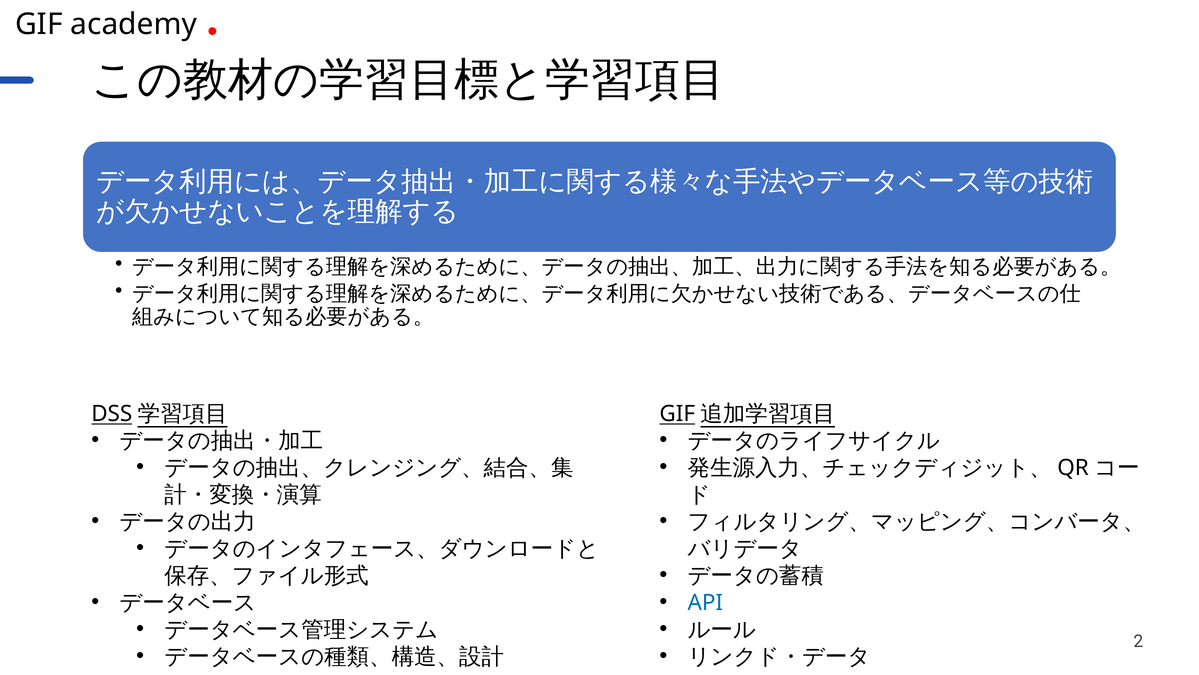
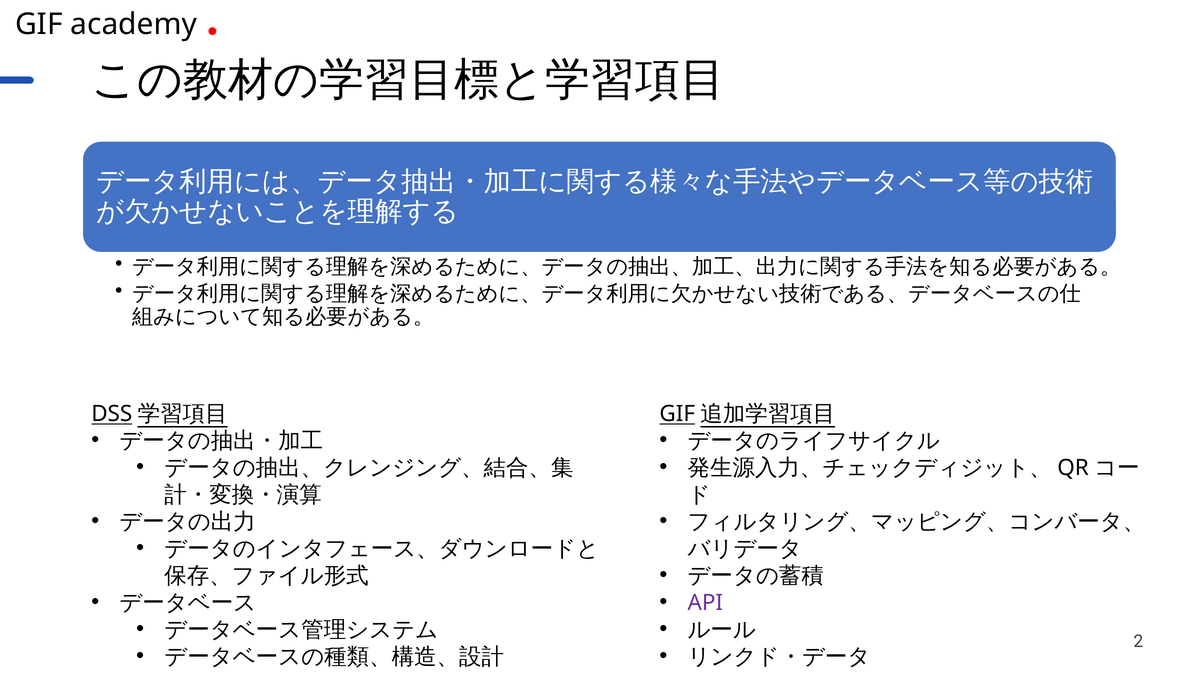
API colour: blue -> purple
